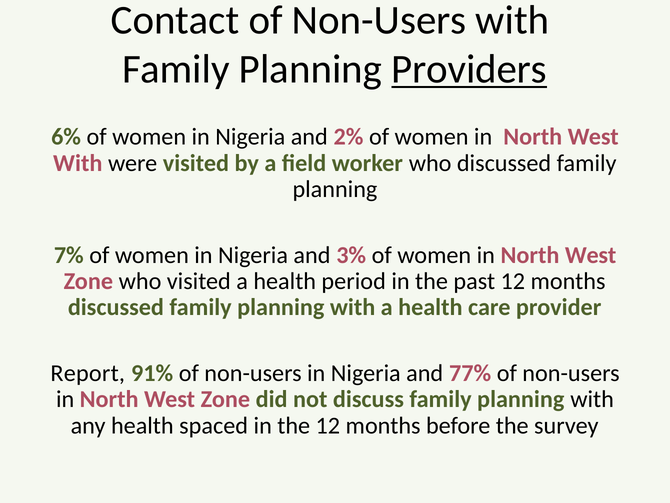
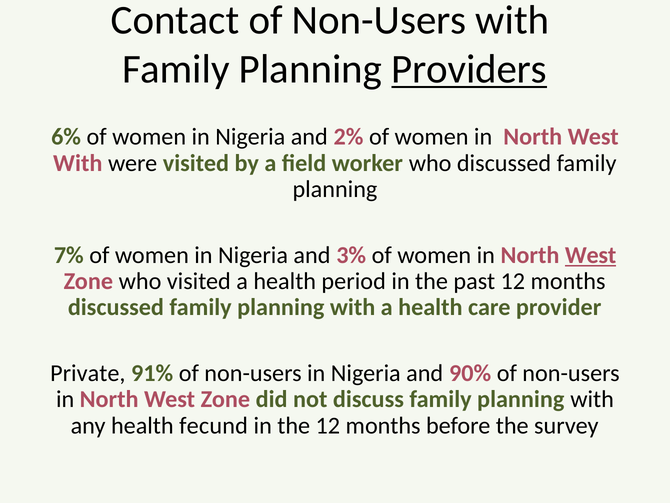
West at (591, 255) underline: none -> present
Report: Report -> Private
77%: 77% -> 90%
spaced: spaced -> fecund
